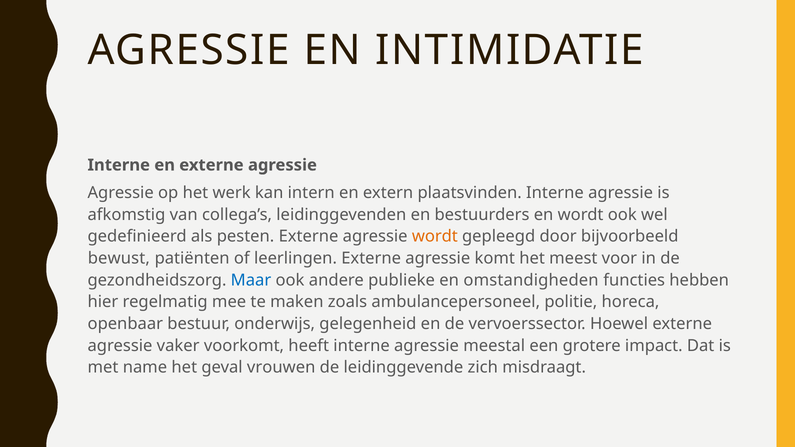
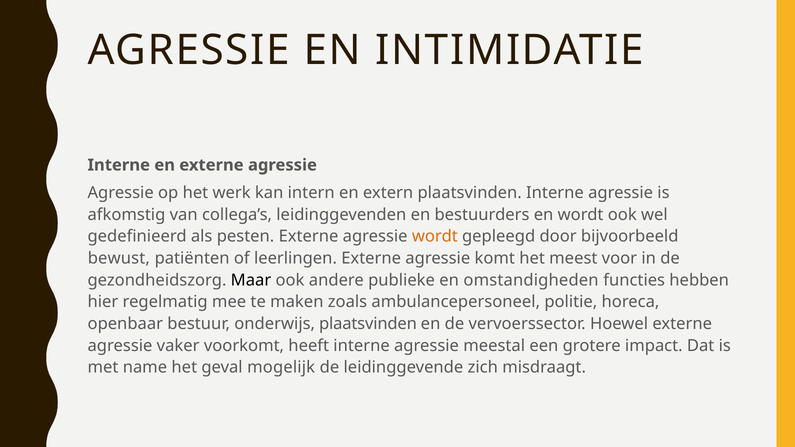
Maar colour: blue -> black
onderwijs gelegenheid: gelegenheid -> plaatsvinden
vrouwen: vrouwen -> mogelijk
